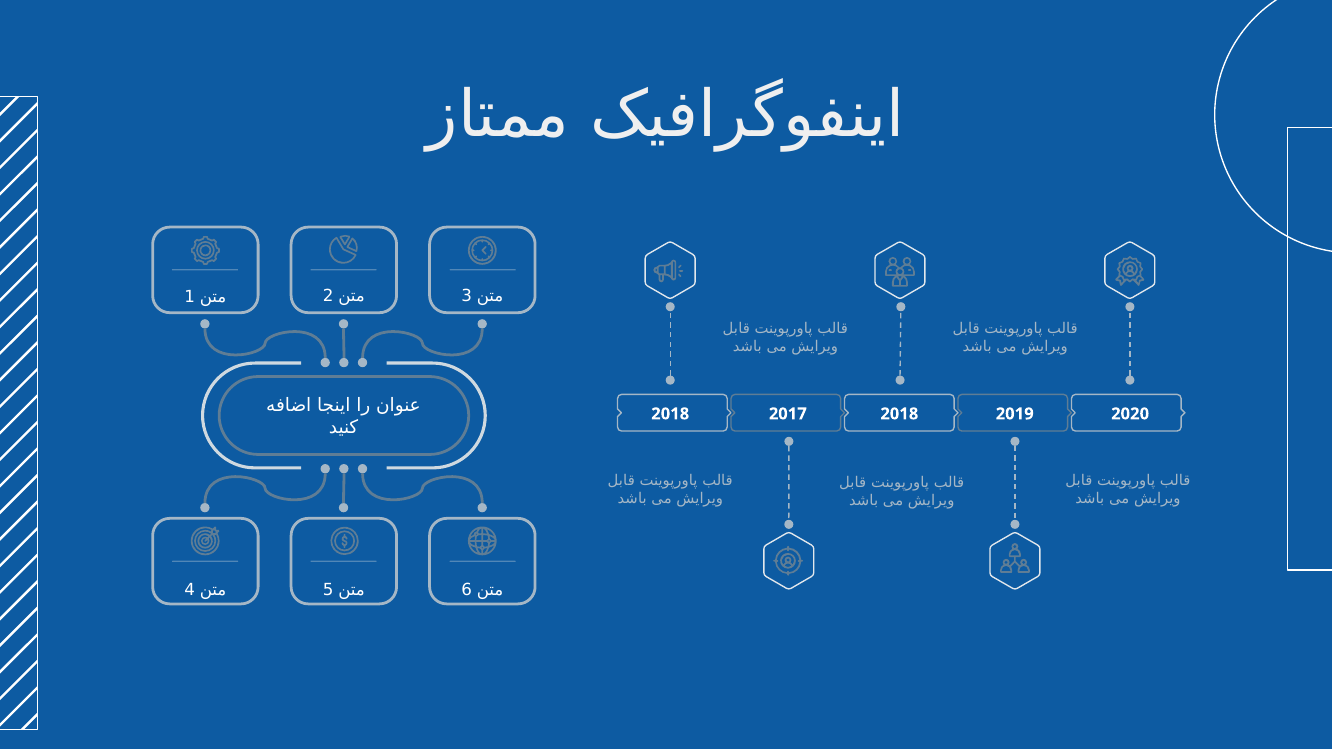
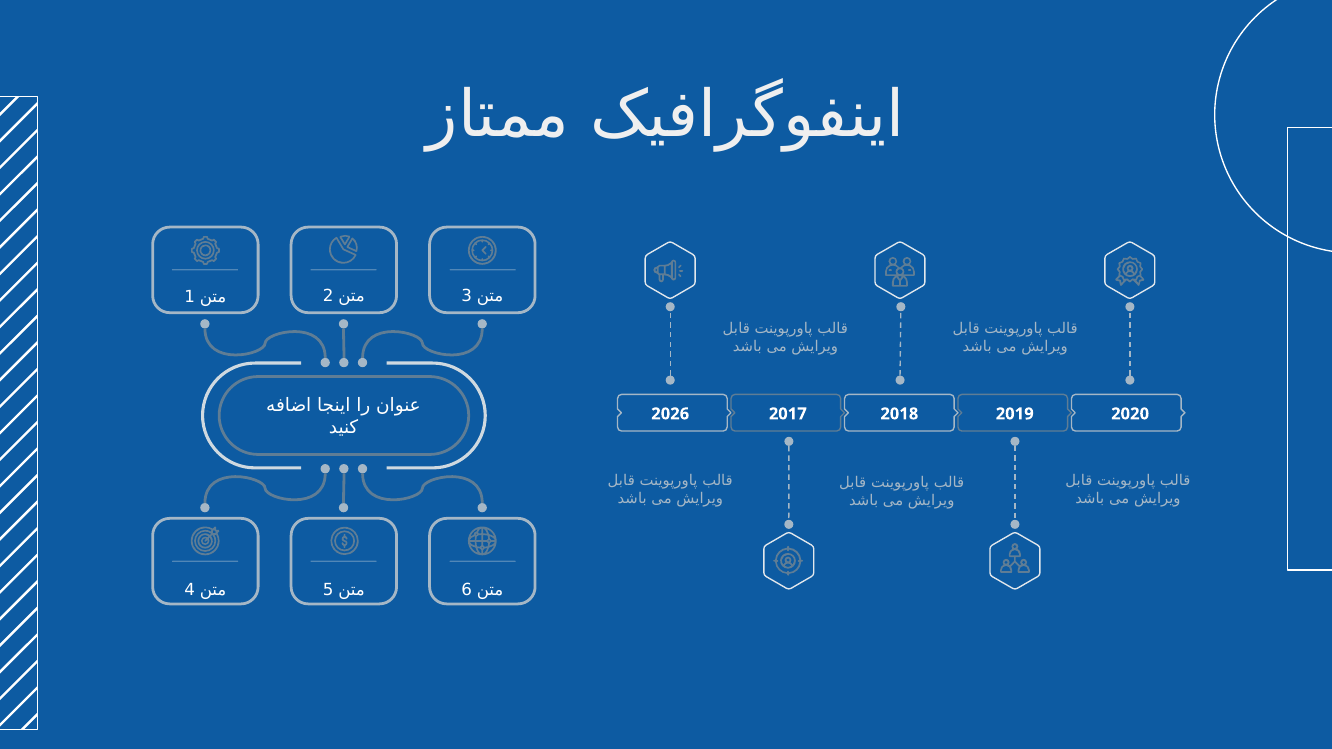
2018 at (670, 414): 2018 -> 2026
